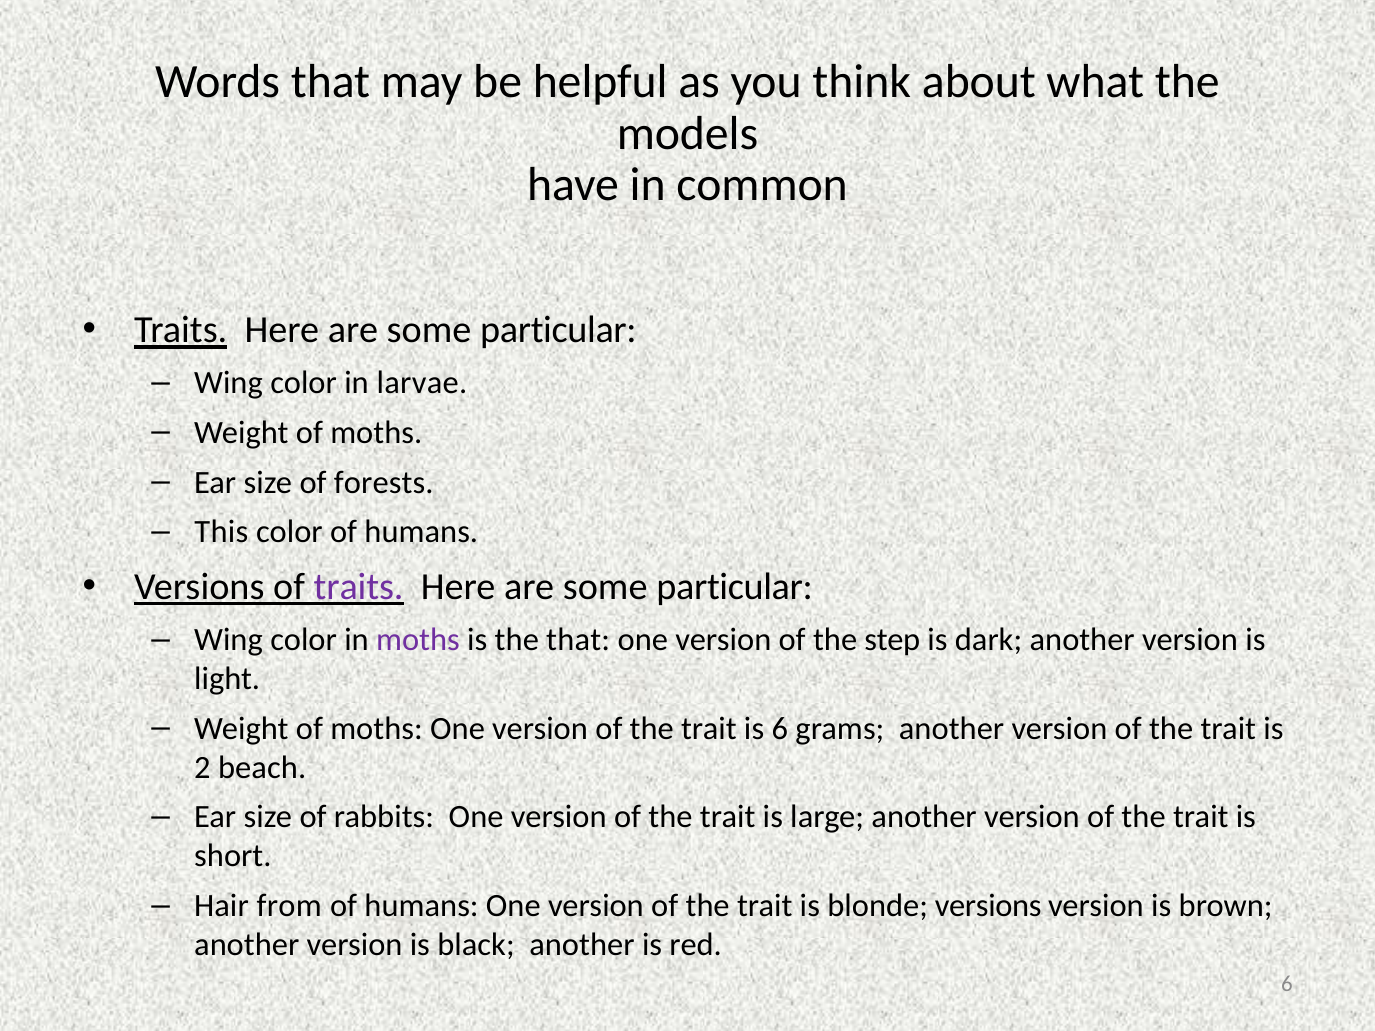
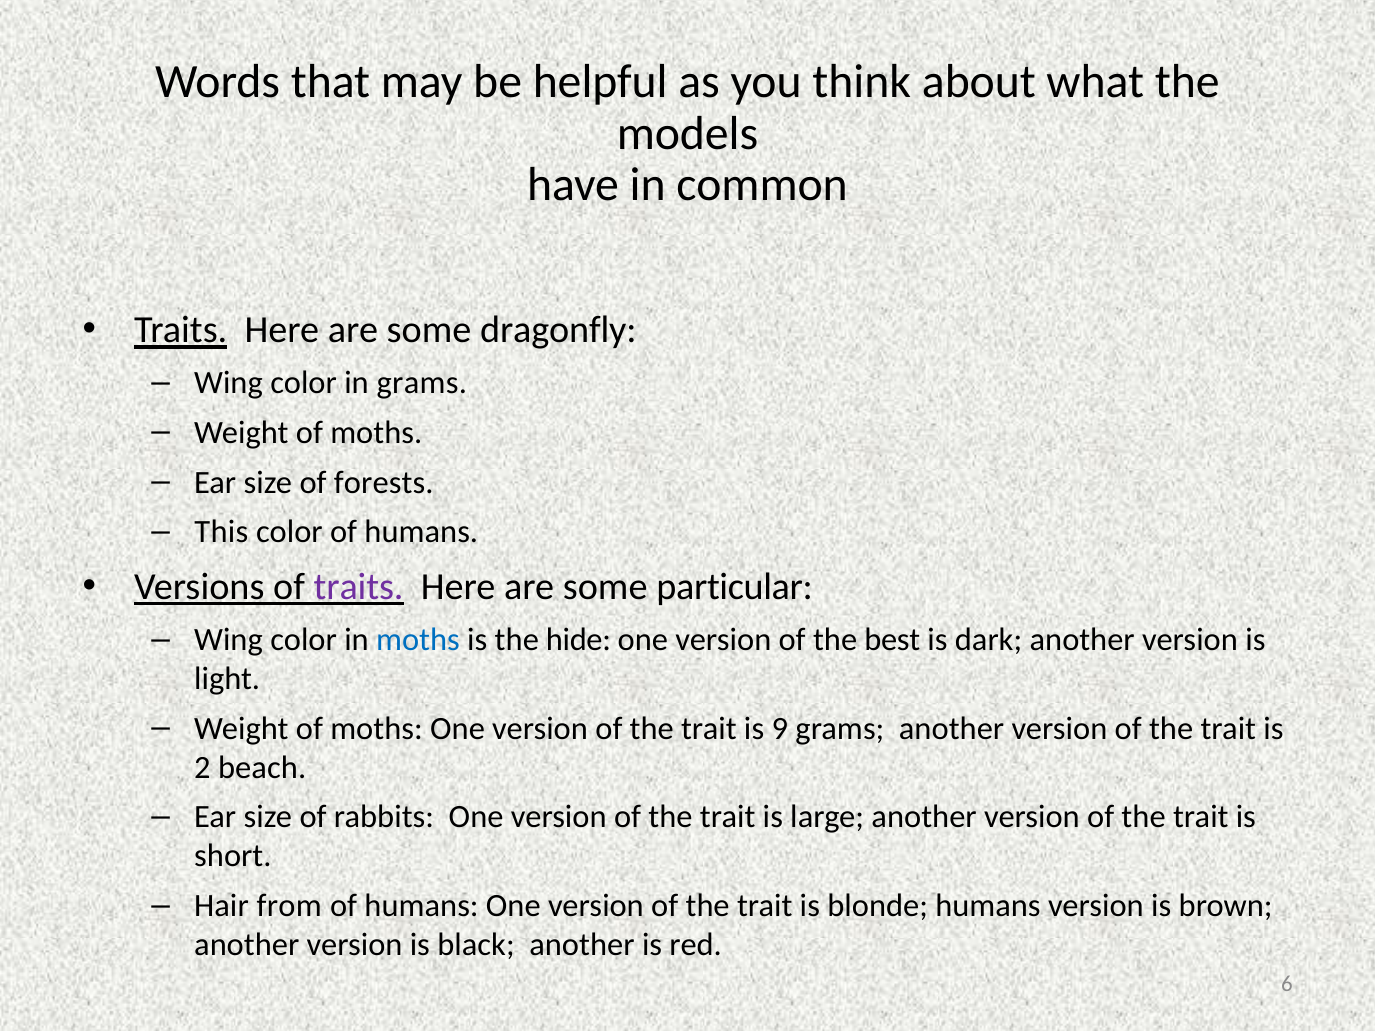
particular at (558, 330): particular -> dragonfly
in larvae: larvae -> grams
moths at (418, 640) colour: purple -> blue
the that: that -> hide
step: step -> best
is 6: 6 -> 9
blonde versions: versions -> humans
